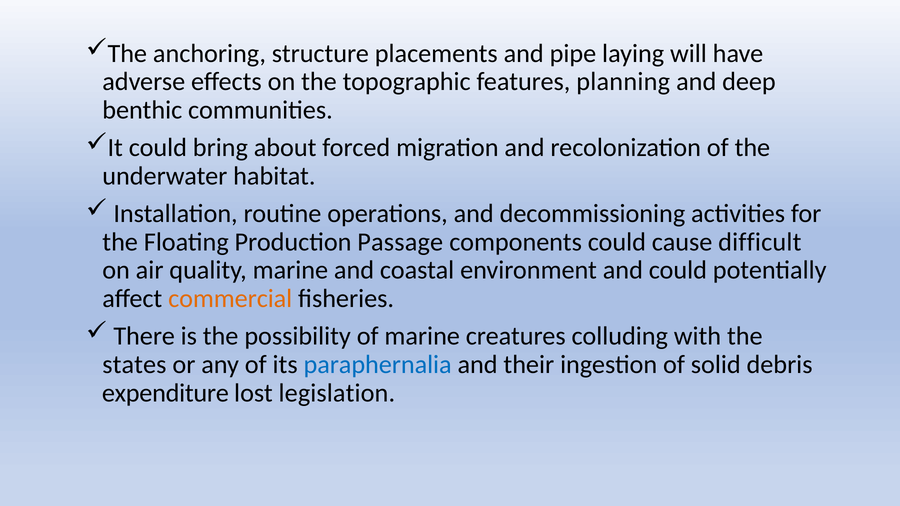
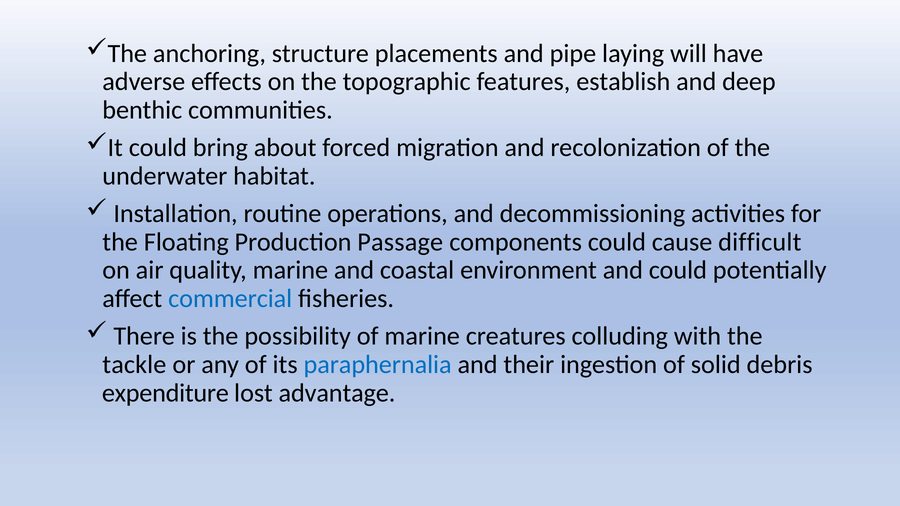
planning: planning -> establish
commercial colour: orange -> blue
states: states -> tackle
legislation: legislation -> advantage
